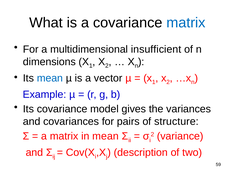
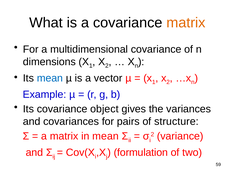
matrix at (186, 23) colour: blue -> orange
multidimensional insufficient: insufficient -> covariance
model: model -> object
description: description -> formulation
